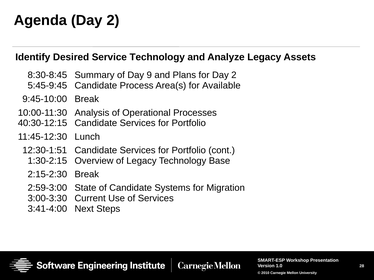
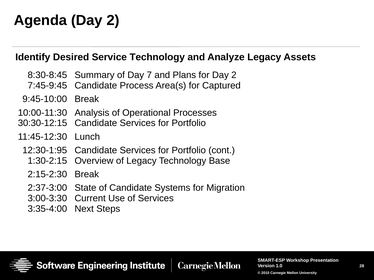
9: 9 -> 7
5:45-9:45: 5:45-9:45 -> 7:45-9:45
Available: Available -> Captured
40:30-12:15: 40:30-12:15 -> 30:30-12:15
12:30-1:51: 12:30-1:51 -> 12:30-1:95
2:59-3:00: 2:59-3:00 -> 2:37-3:00
3:41-4:00: 3:41-4:00 -> 3:35-4:00
